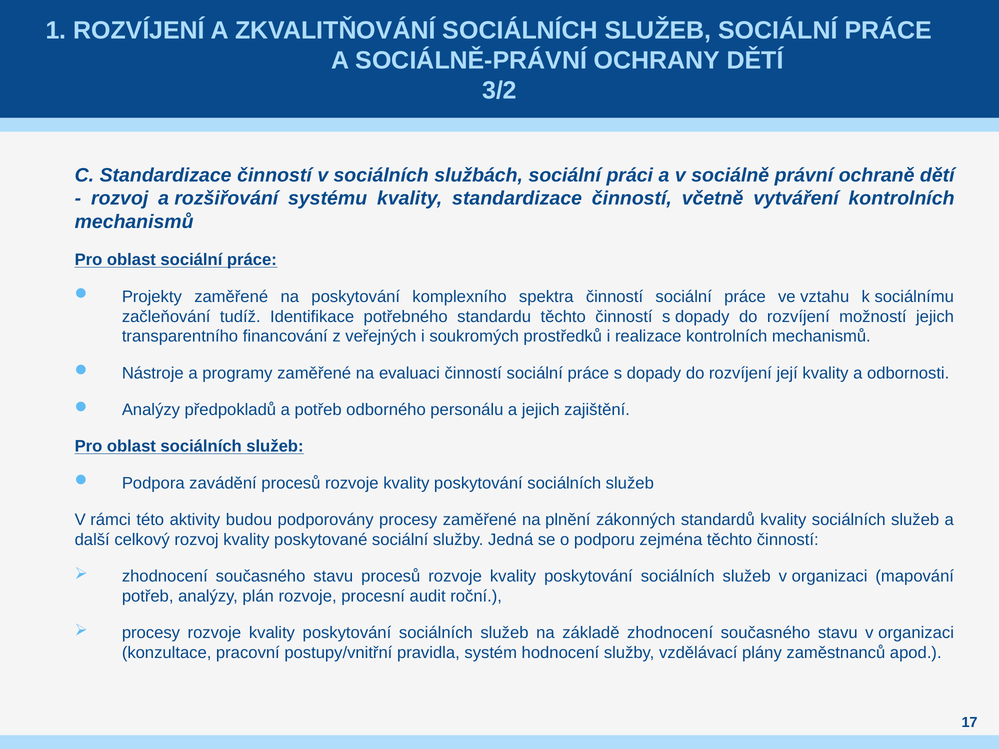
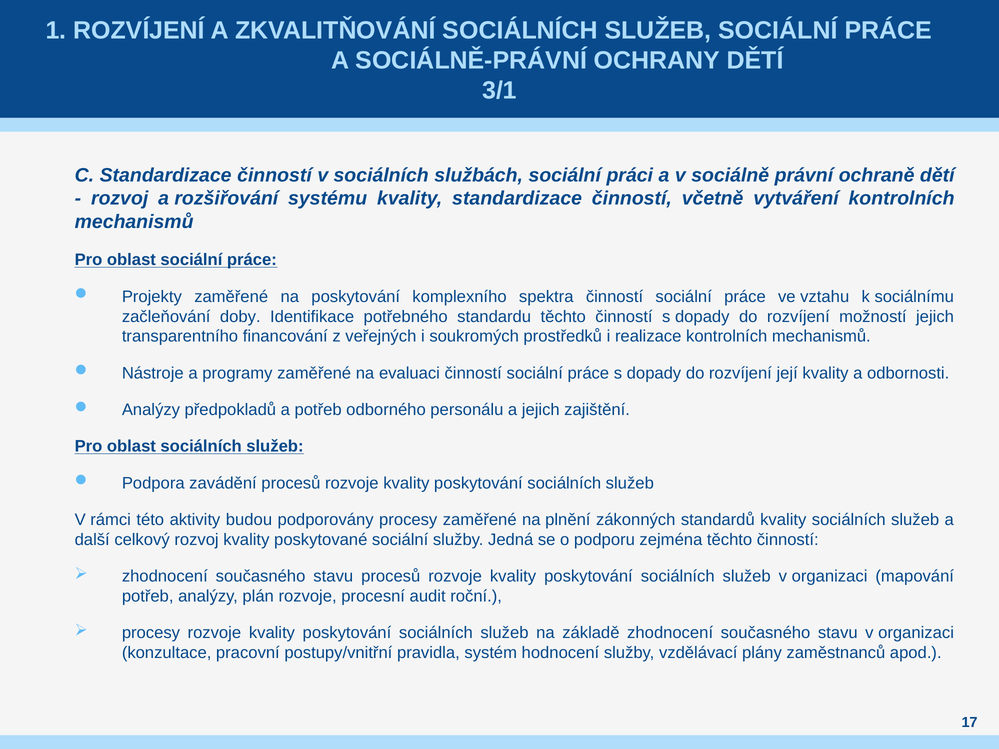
3/2: 3/2 -> 3/1
tudíž: tudíž -> doby
